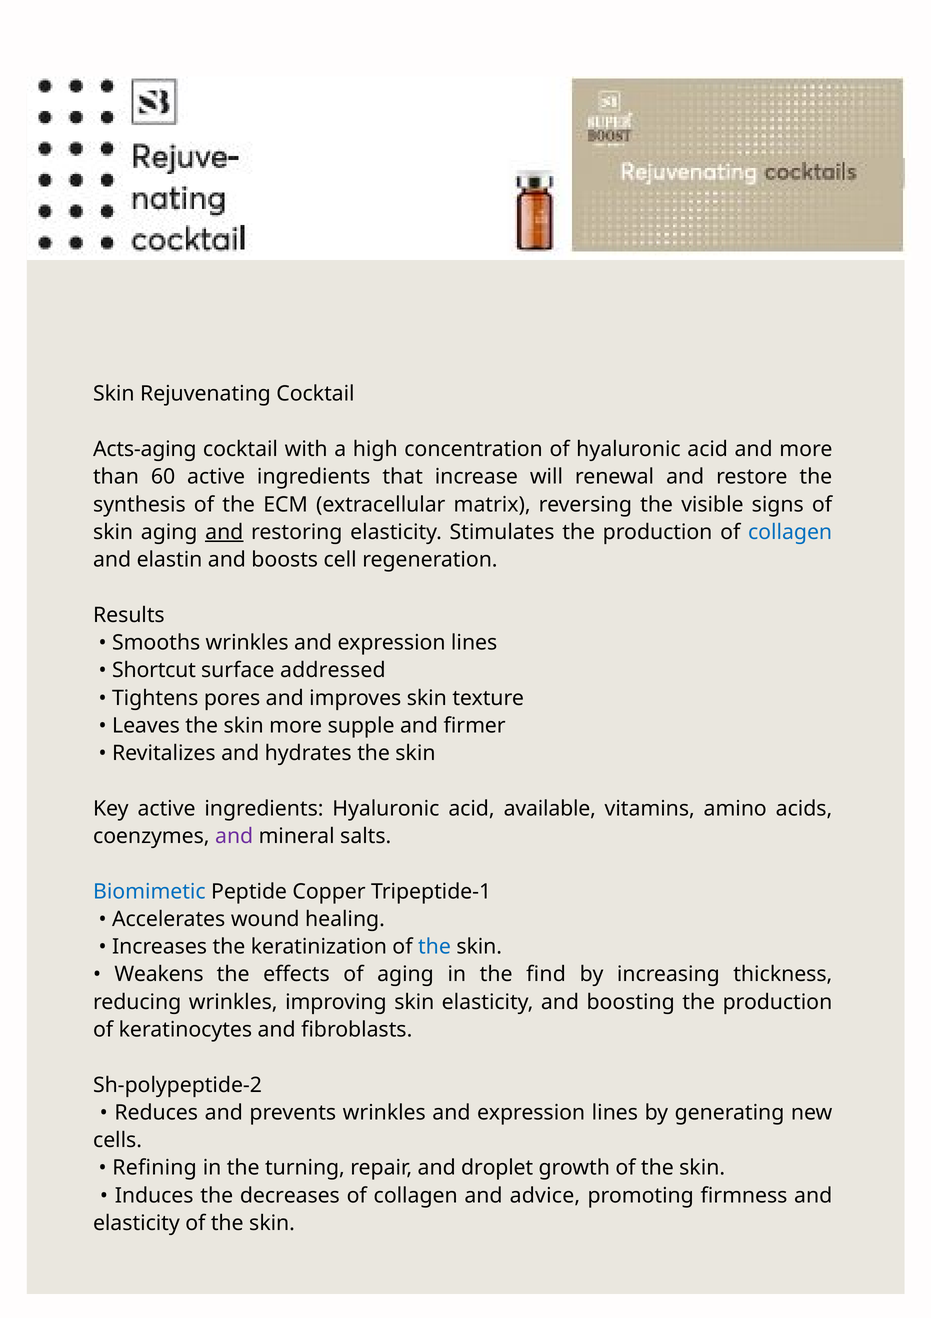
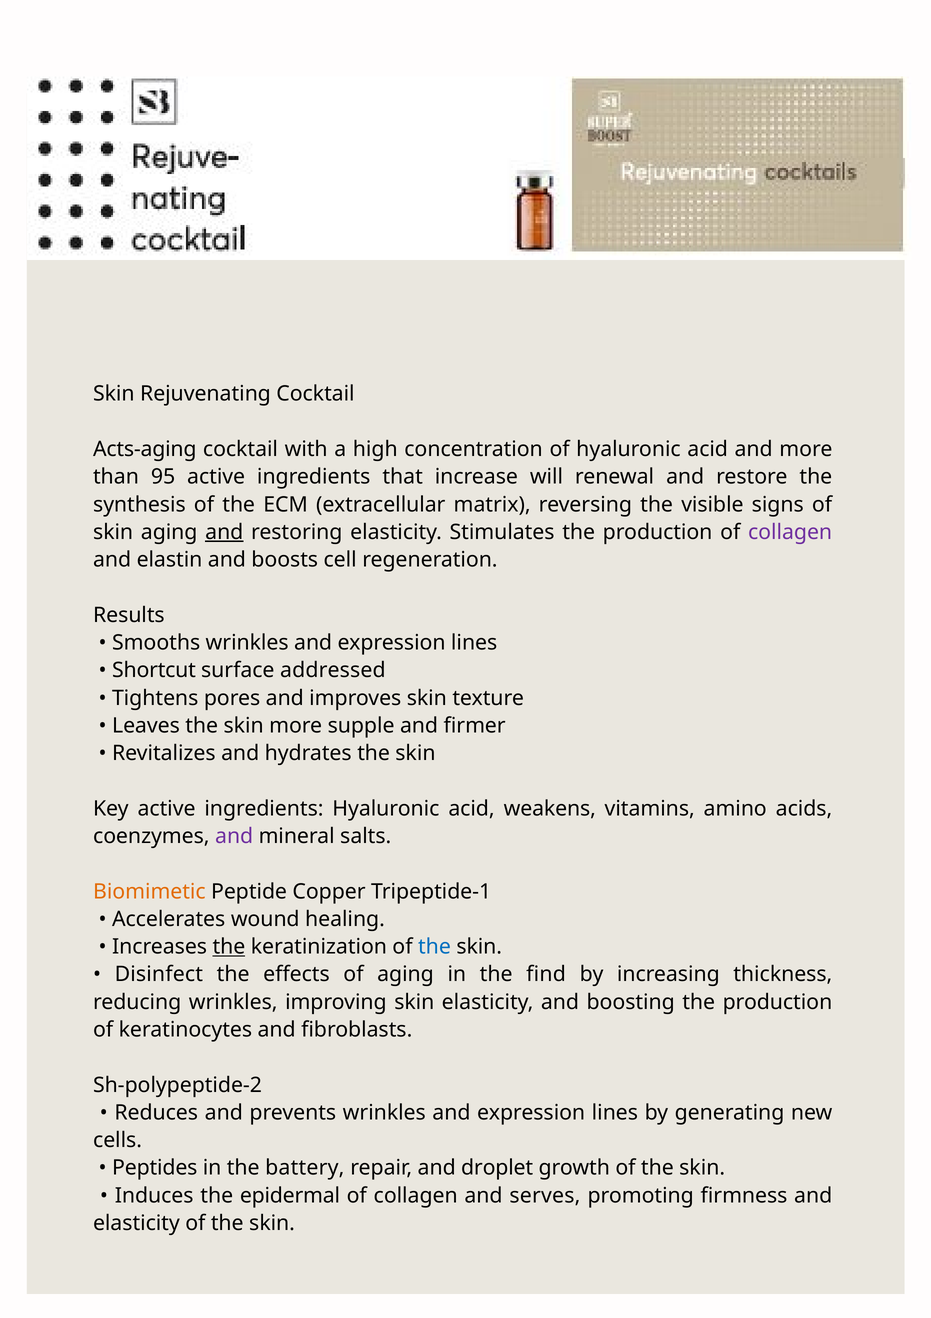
60: 60 -> 95
collagen at (790, 532) colour: blue -> purple
available: available -> weakens
Biomimetic colour: blue -> orange
the at (229, 946) underline: none -> present
Weakens: Weakens -> Disinfect
Refining: Refining -> Peptides
turning: turning -> battery
decreases: decreases -> epidermal
advice: advice -> serves
